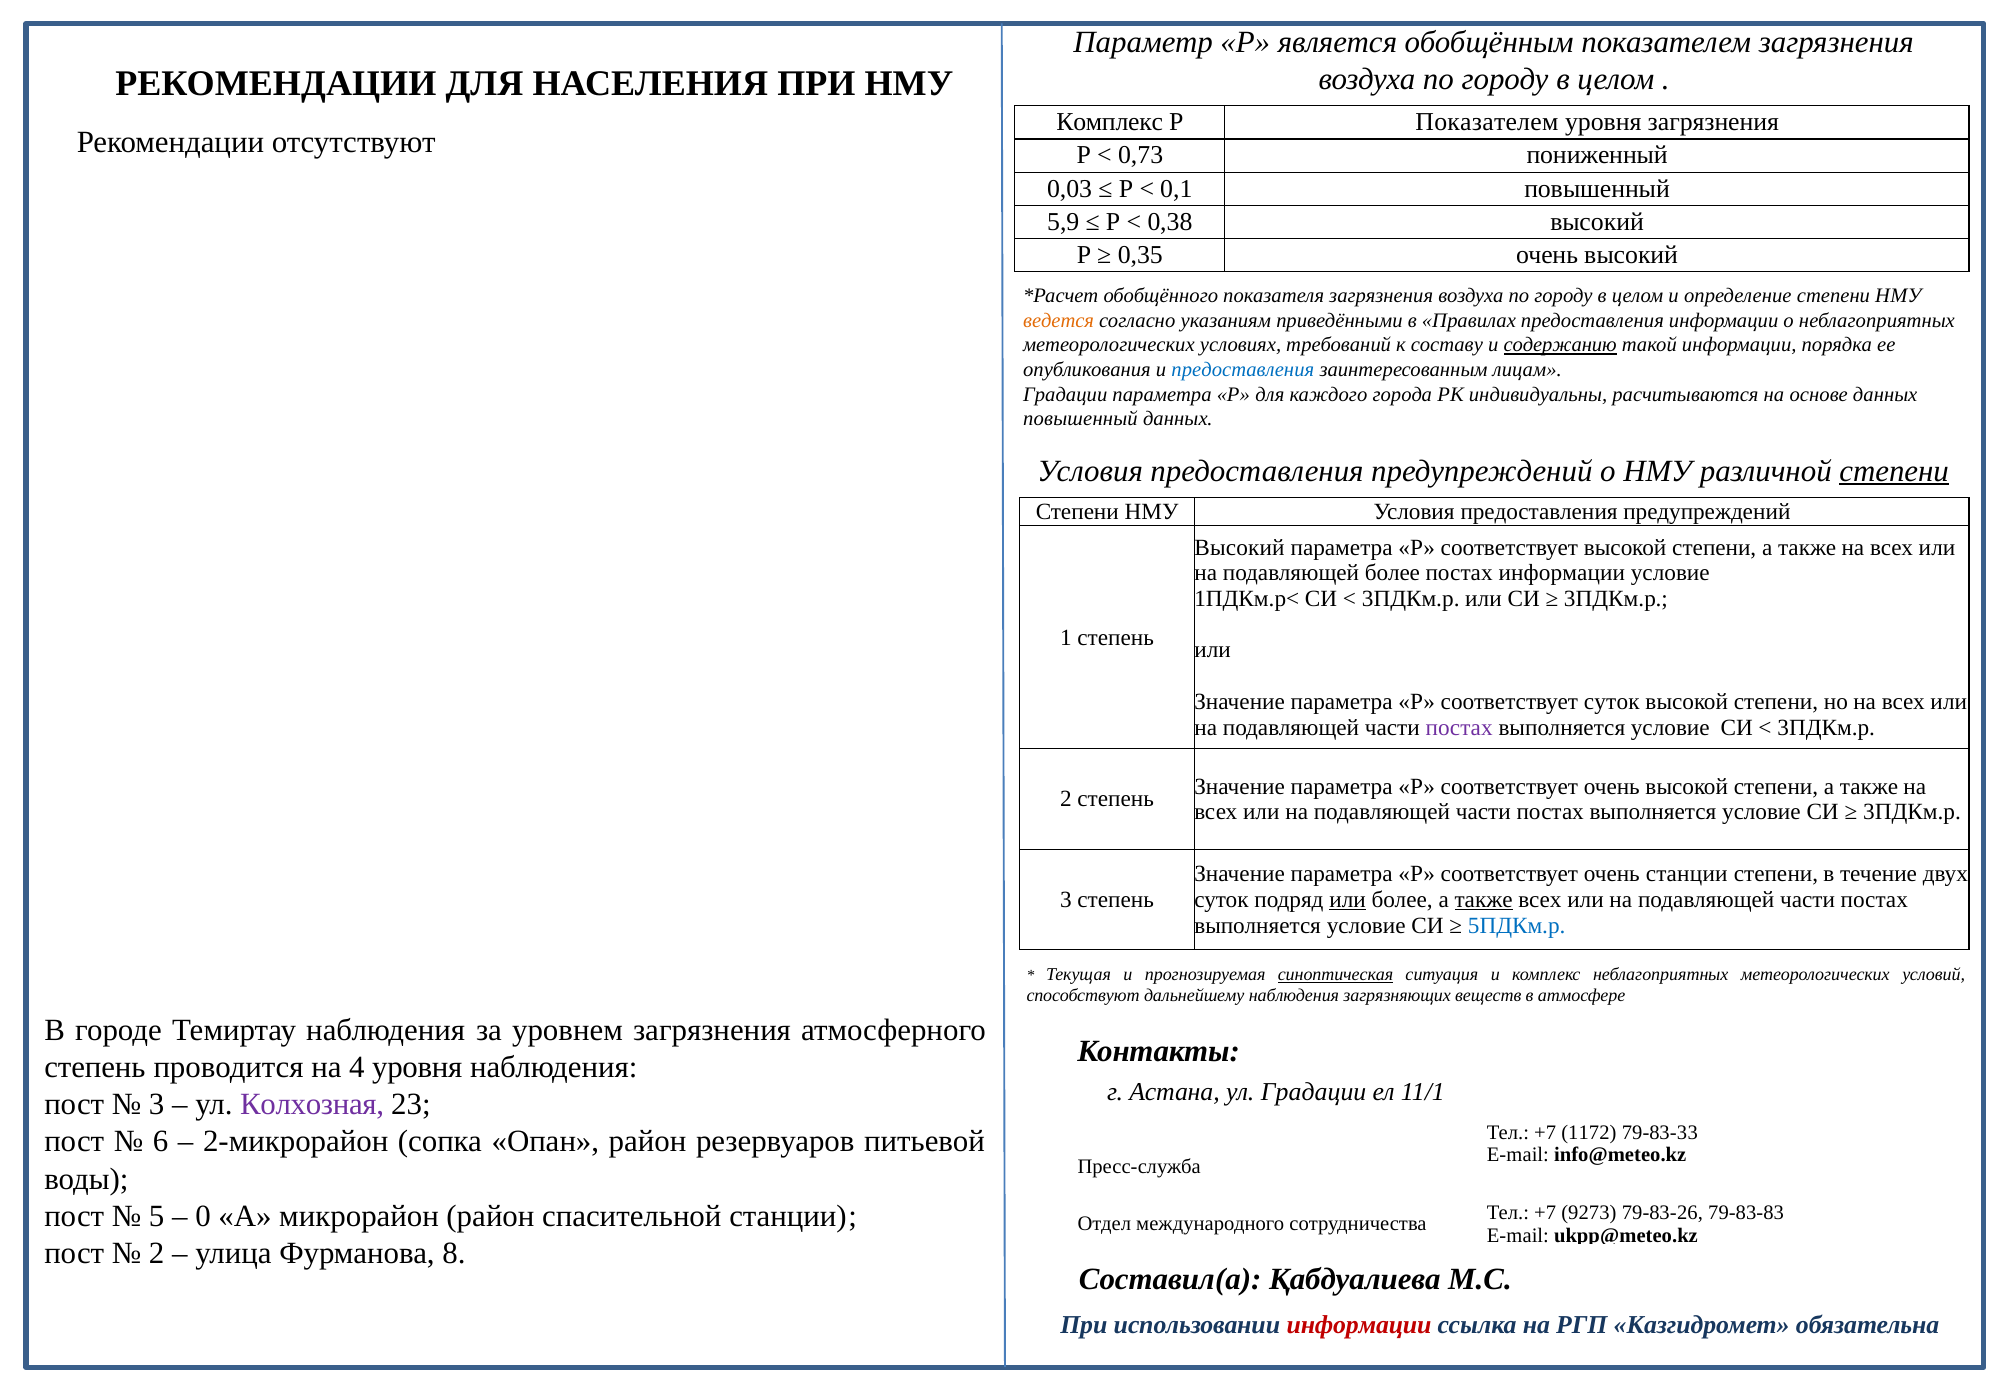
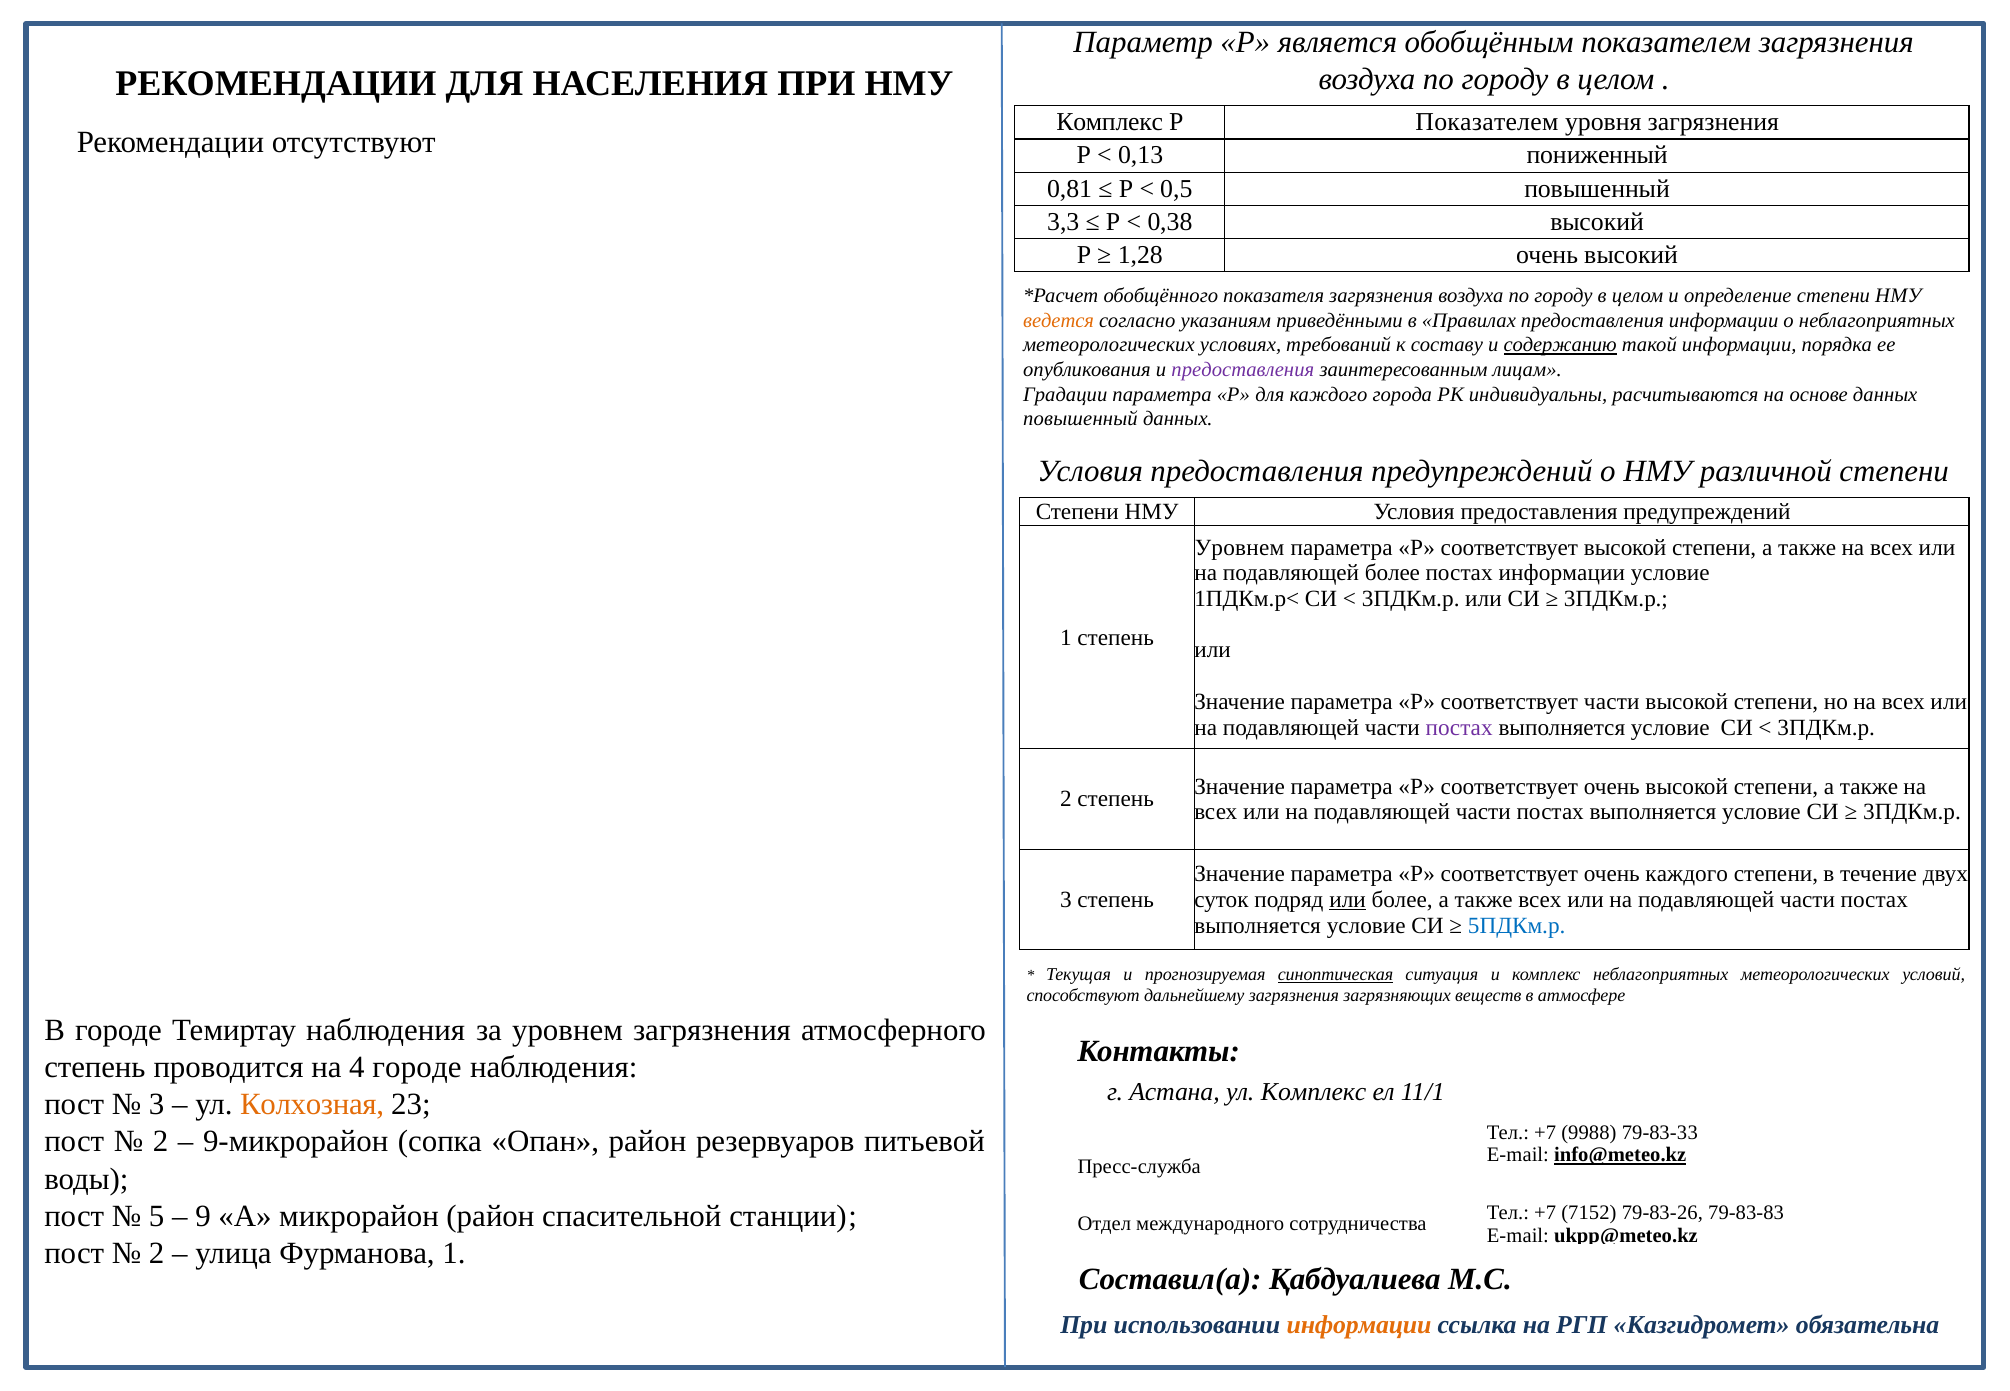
0,73: 0,73 -> 0,13
0,03: 0,03 -> 0,81
0,1: 0,1 -> 0,5
5,9: 5,9 -> 3,3
0,35: 0,35 -> 1,28
предоставления at (1243, 370) colour: blue -> purple
степени at (1894, 471) underline: present -> none
Высокий at (1240, 548): Высокий -> Уровнем
соответствует суток: суток -> части
очень станции: станции -> каждого
также at (1484, 900) underline: present -> none
дальнейшему наблюдения: наблюдения -> загрязнения
4 уровня: уровня -> городе
ул Градации: Градации -> Комплекс
Колхозная colour: purple -> orange
1172: 1172 -> 9988
6 at (161, 1142): 6 -> 2
2-микрорайон: 2-микрорайон -> 9-микрорайон
info@meteo.kz underline: none -> present
0: 0 -> 9
9273: 9273 -> 7152
Фурманова 8: 8 -> 1
информации at (1359, 1325) colour: red -> orange
